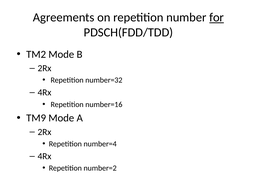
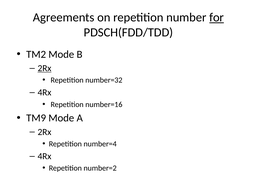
2Rx at (44, 68) underline: none -> present
